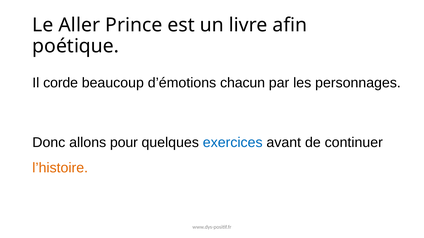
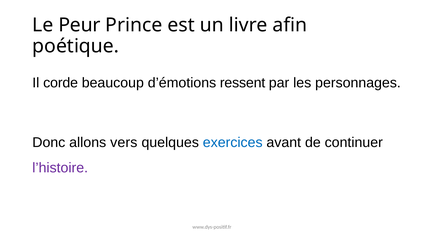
Aller: Aller -> Peur
chacun: chacun -> ressent
pour: pour -> vers
l’histoire colour: orange -> purple
